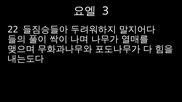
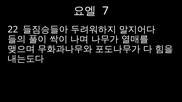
3: 3 -> 7
